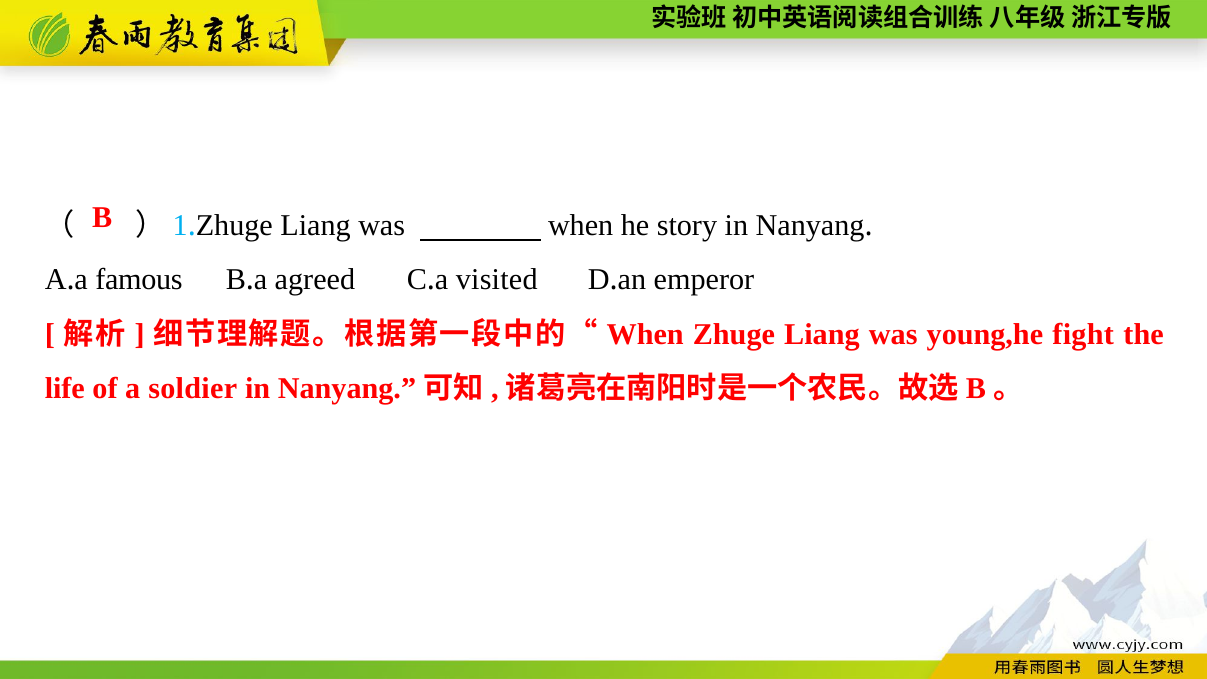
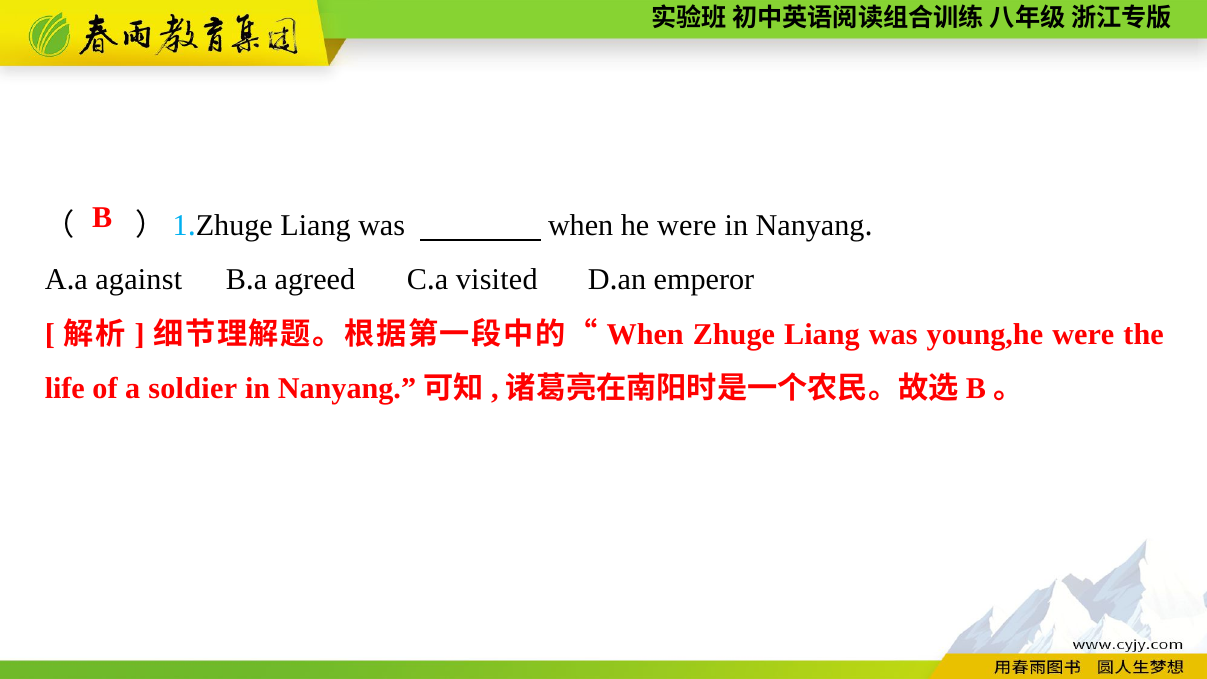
he story: story -> were
famous: famous -> against
young,he fight: fight -> were
